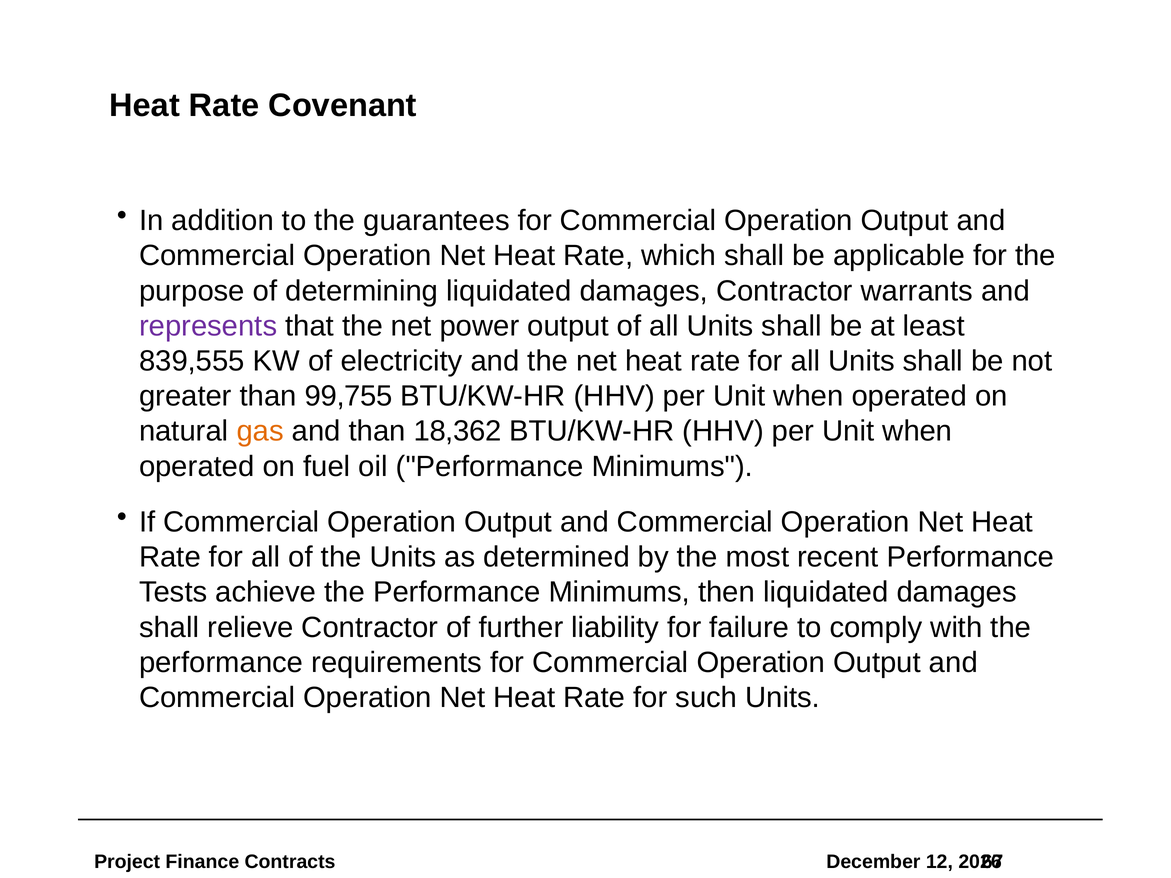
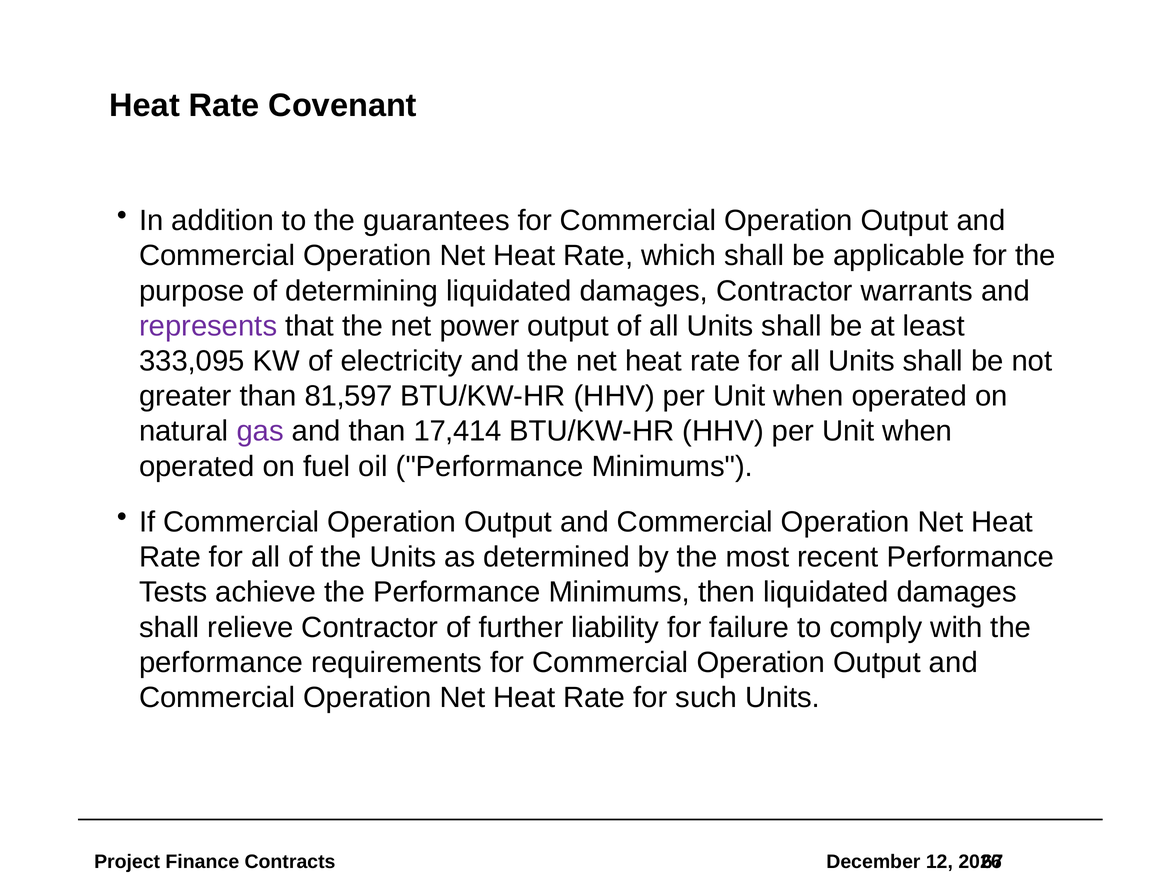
839,555: 839,555 -> 333,095
99,755: 99,755 -> 81,597
gas colour: orange -> purple
18,362: 18,362 -> 17,414
